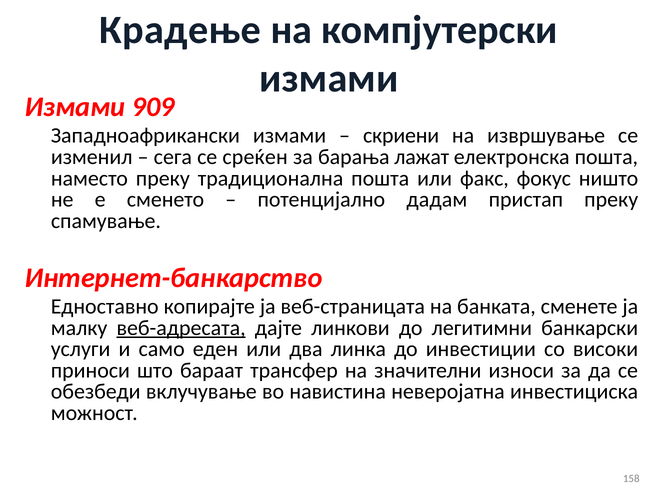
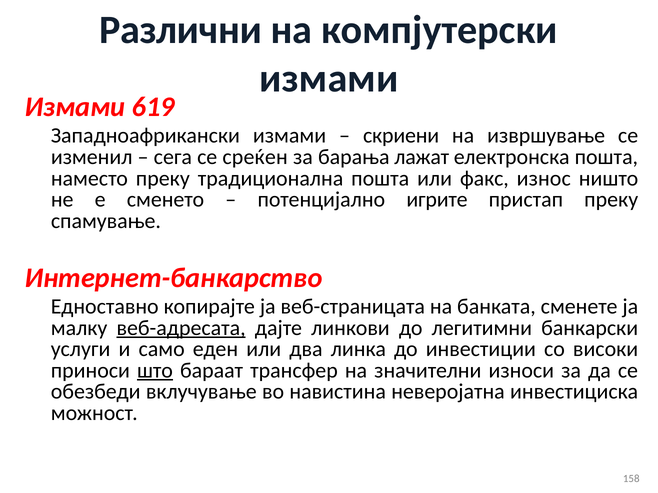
Крадење: Крадење -> Различни
909: 909 -> 619
фокус: фокус -> износ
дадам: дадам -> игрите
што underline: none -> present
